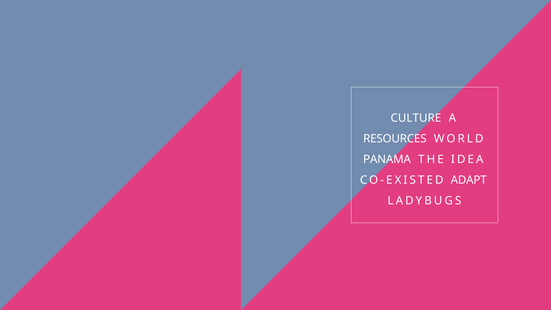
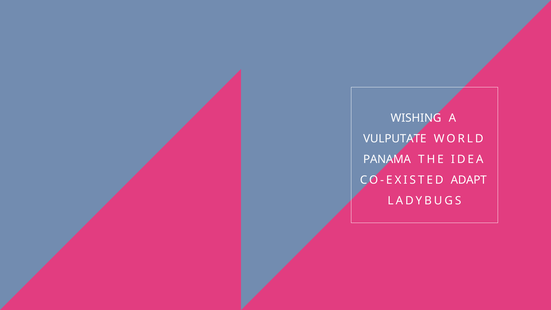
CULTURE: CULTURE -> WISHING
RESOURCES: RESOURCES -> VULPUTATE
